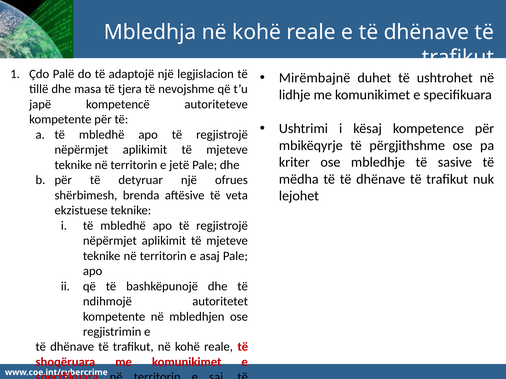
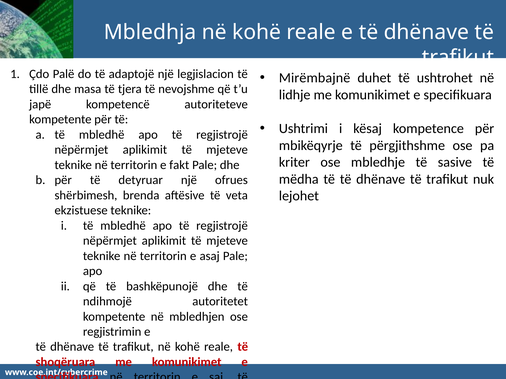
jetë: jetë -> fakt
